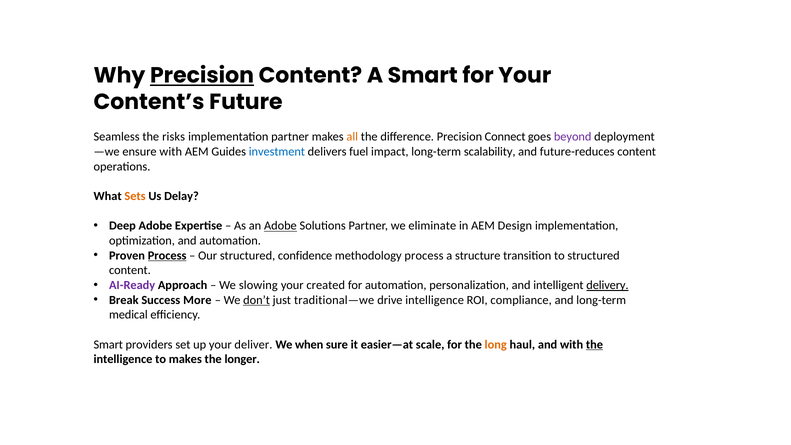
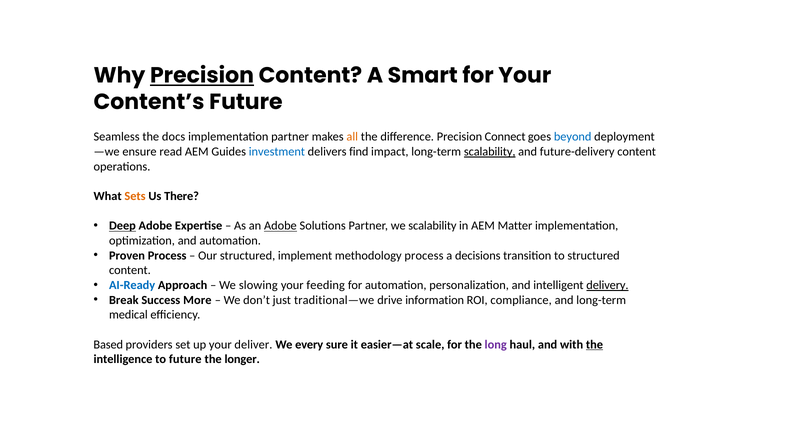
risks: risks -> docs
beyond colour: purple -> blue
ensure with: with -> read
fuel: fuel -> find
scalability at (490, 152) underline: none -> present
future-reduces: future-reduces -> future-delivery
Delay: Delay -> There
Deep underline: none -> present
we eliminate: eliminate -> scalability
Design: Design -> Matter
Process at (167, 255) underline: present -> none
confidence: confidence -> implement
structure: structure -> decisions
AI-Ready colour: purple -> blue
created: created -> feeding
don’t underline: present -> none
drive intelligence: intelligence -> information
Smart at (108, 344): Smart -> Based
when: when -> every
long colour: orange -> purple
to makes: makes -> future
